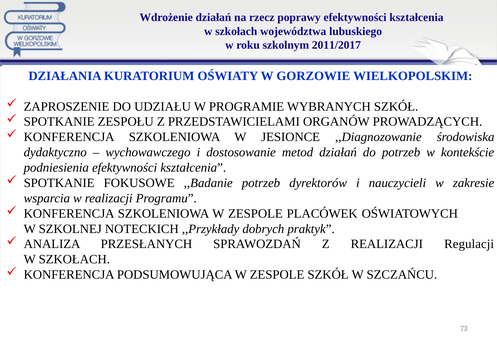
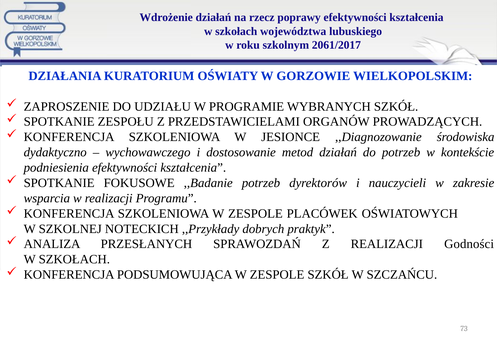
2011/2017: 2011/2017 -> 2061/2017
Regulacji: Regulacji -> Godności
